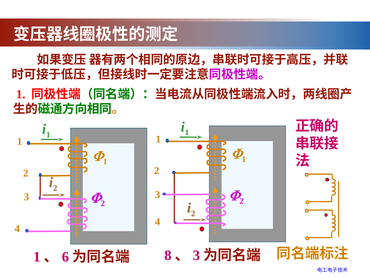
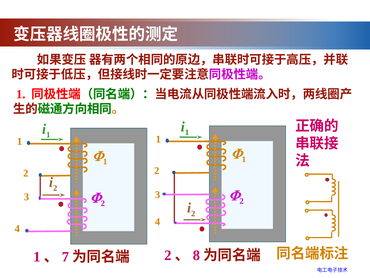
6: 6 -> 7
8 at (168, 255): 8 -> 2
3 at (196, 255): 3 -> 8
